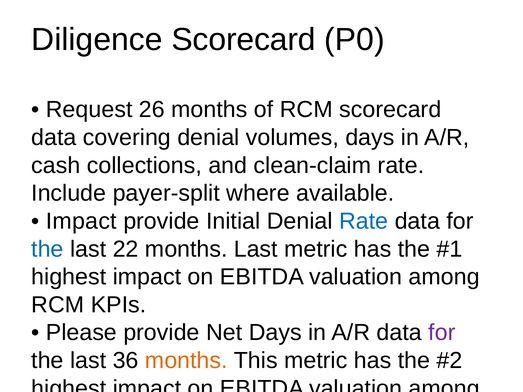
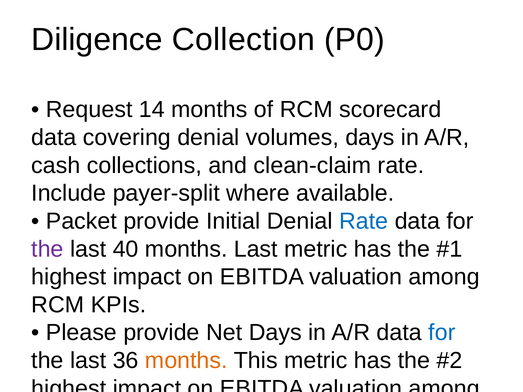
Diligence Scorecard: Scorecard -> Collection
26: 26 -> 14
Impact at (81, 221): Impact -> Packet
the at (47, 249) colour: blue -> purple
22: 22 -> 40
for at (442, 333) colour: purple -> blue
